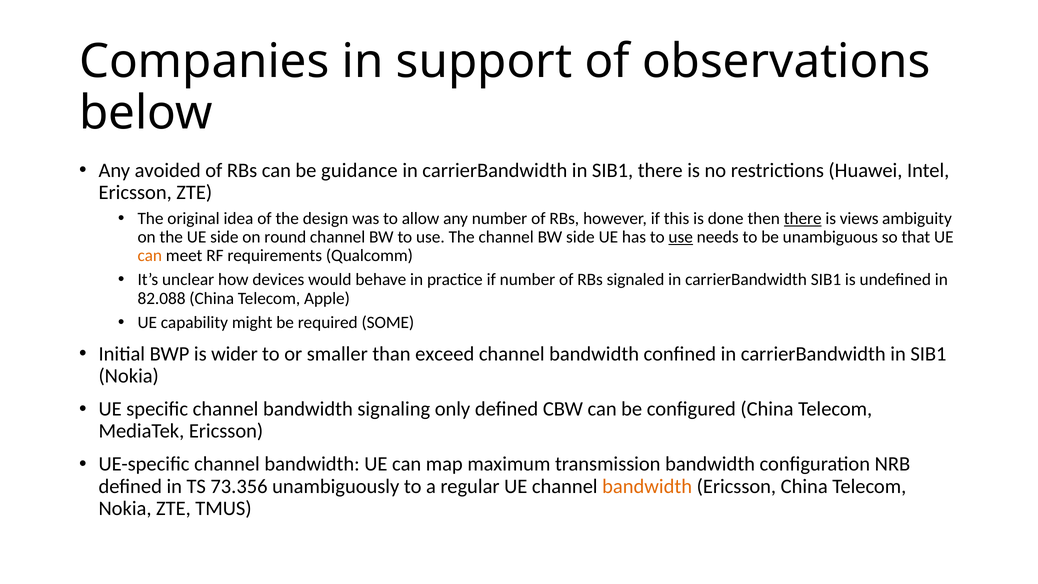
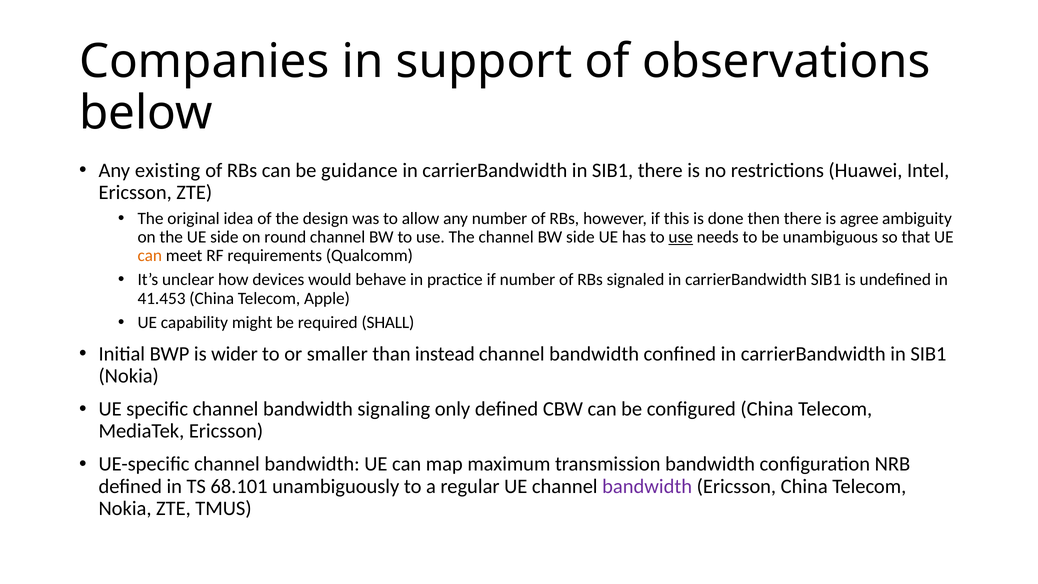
avoided: avoided -> existing
there at (803, 218) underline: present -> none
views: views -> agree
82.088: 82.088 -> 41.453
SOME: SOME -> SHALL
exceed: exceed -> instead
73.356: 73.356 -> 68.101
bandwidth at (647, 486) colour: orange -> purple
